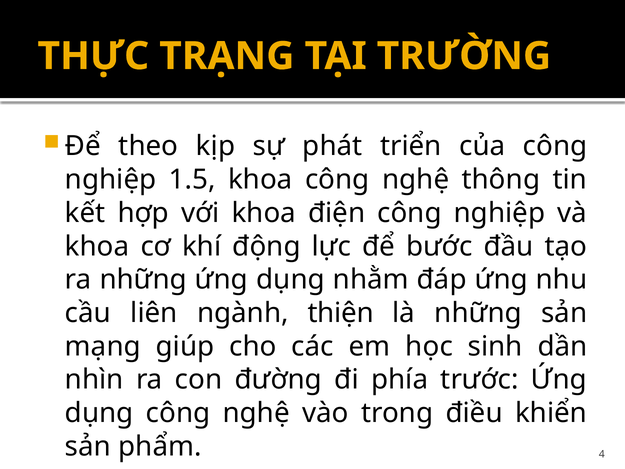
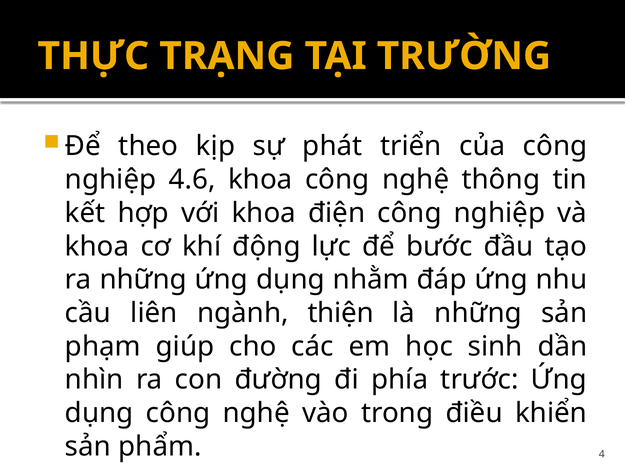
1.5: 1.5 -> 4.6
mạng: mạng -> phạm
